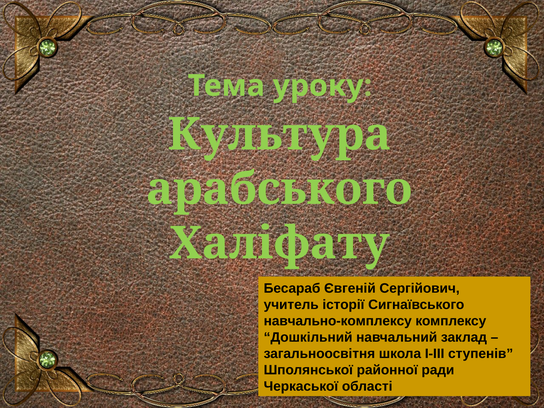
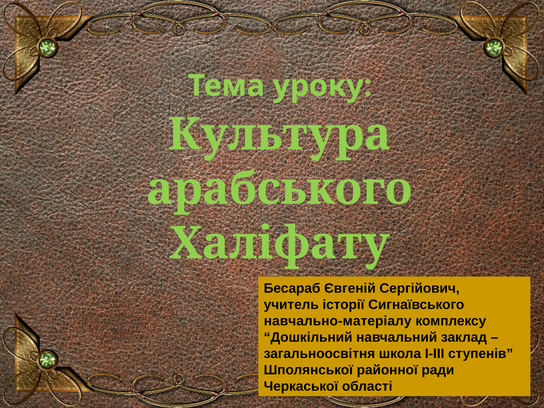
навчально-комплексу: навчально-комплексу -> навчально-матеріалу
